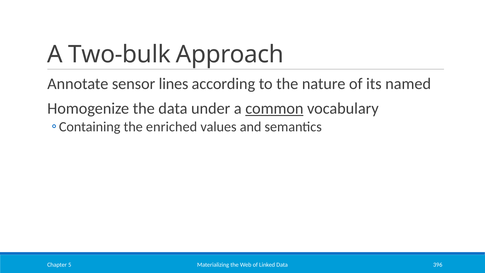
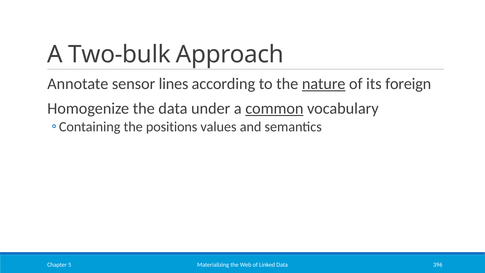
nature underline: none -> present
named: named -> foreign
enriched: enriched -> positions
